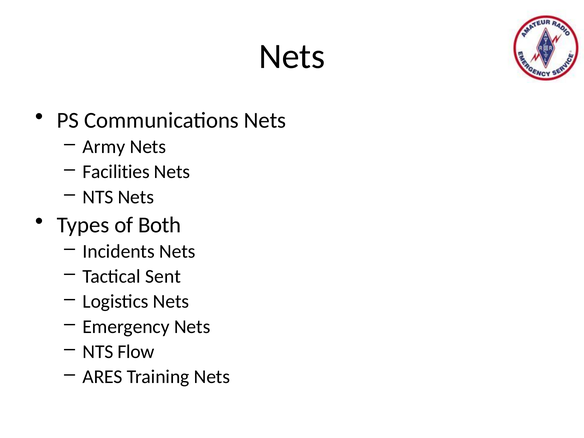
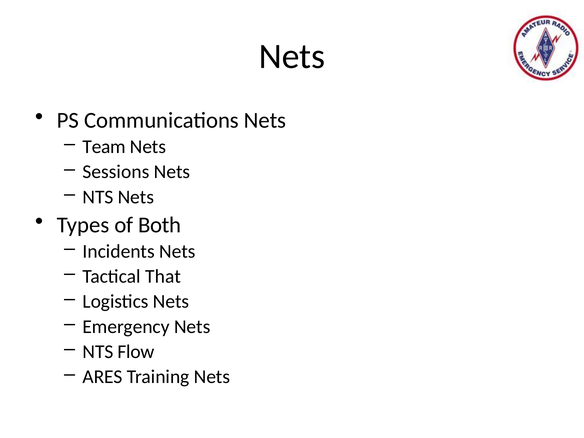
Army: Army -> Team
Facilities: Facilities -> Sessions
Sent: Sent -> That
